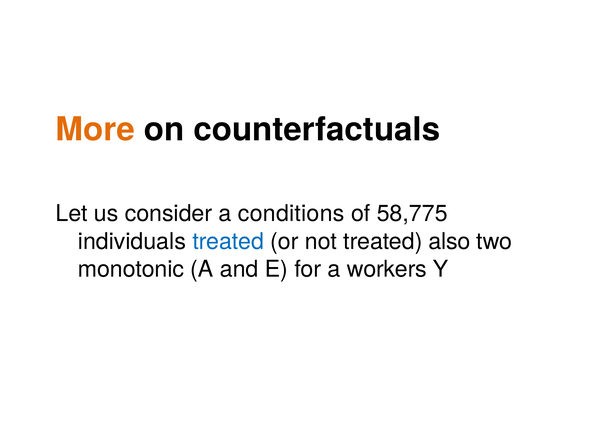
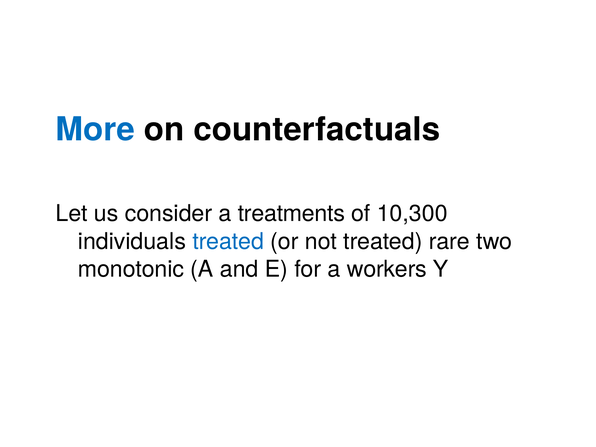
More colour: orange -> blue
conditions: conditions -> treatments
58,775: 58,775 -> 10,300
also: also -> rare
